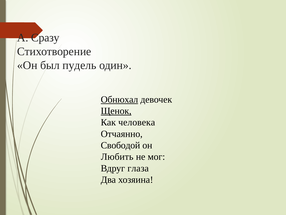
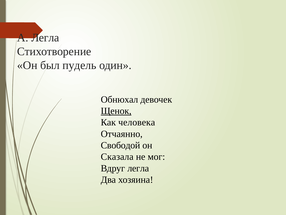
А Сразу: Сразу -> Легла
Обнюхал underline: present -> none
Любить: Любить -> Сказала
Вдруг глаза: глаза -> легла
